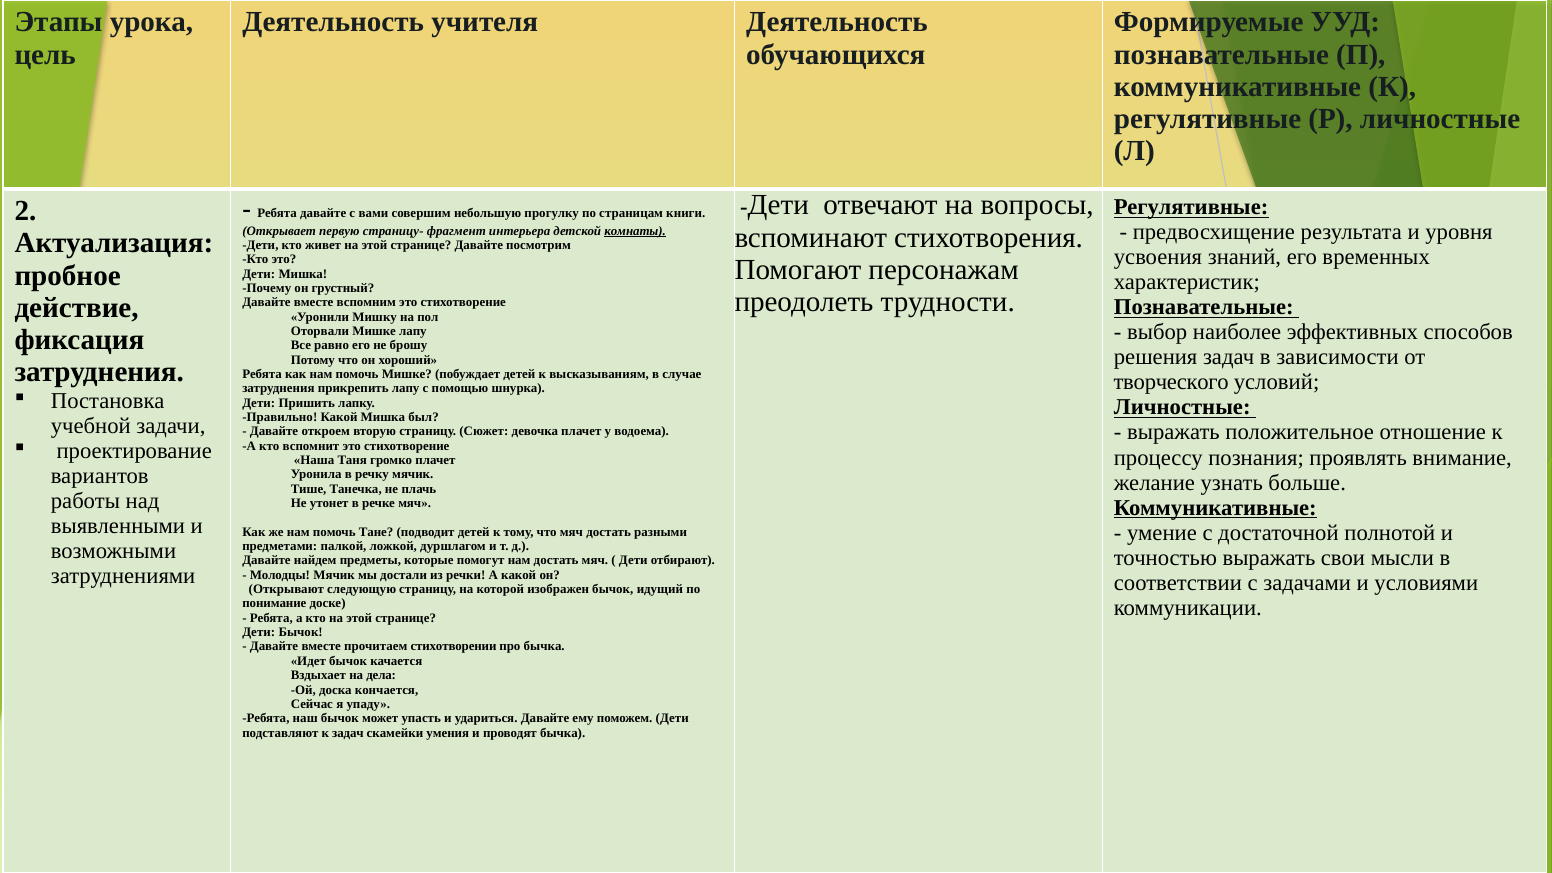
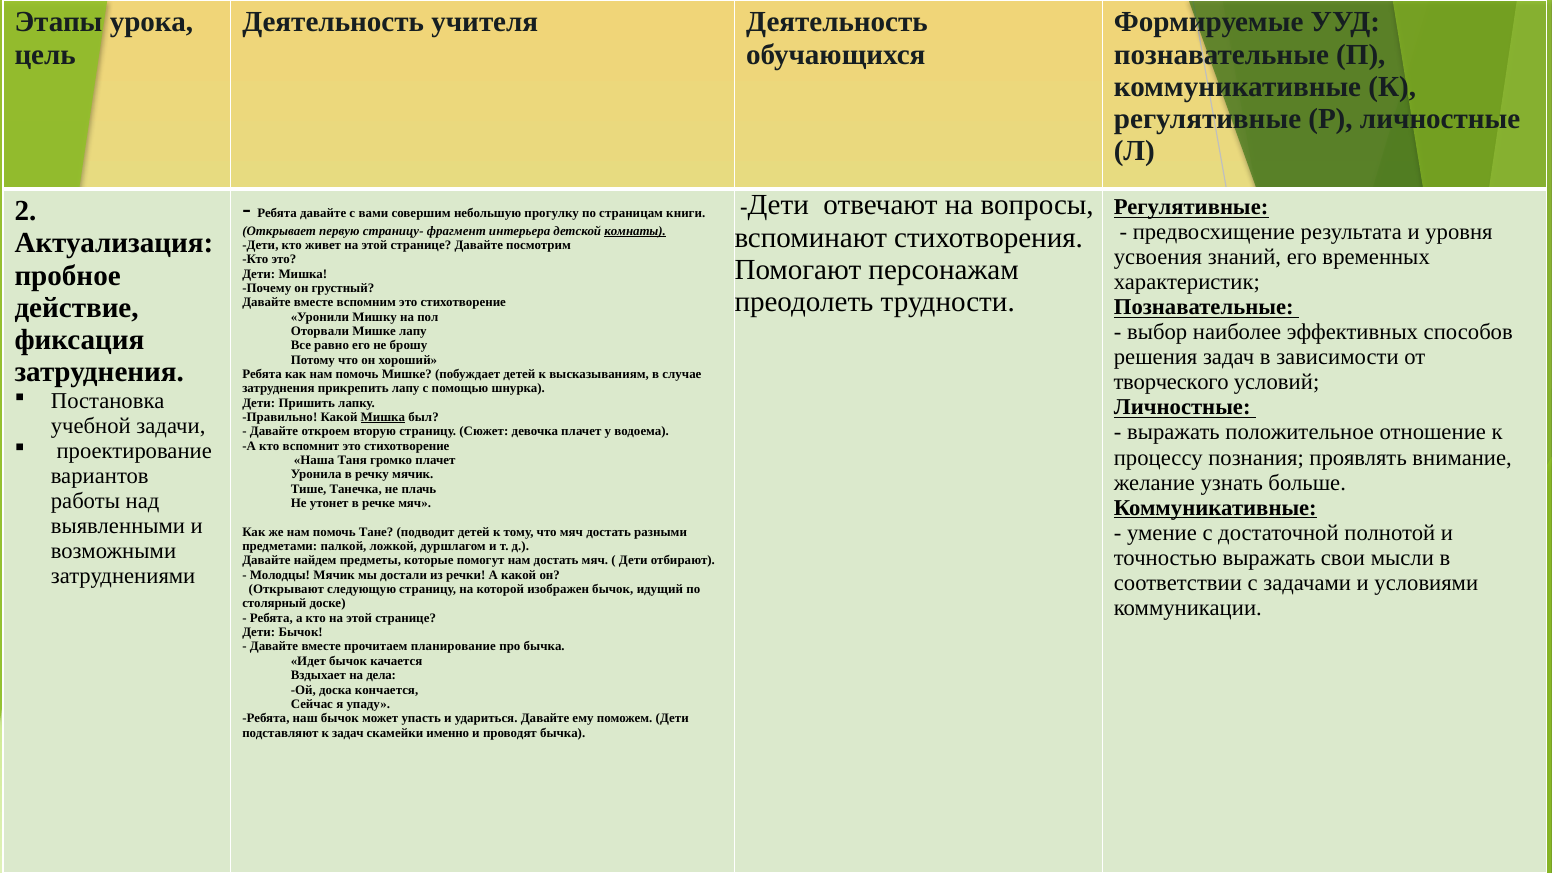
Мишка at (383, 417) underline: none -> present
понимание: понимание -> столярный
стихотворении: стихотворении -> планирование
умения: умения -> именно
